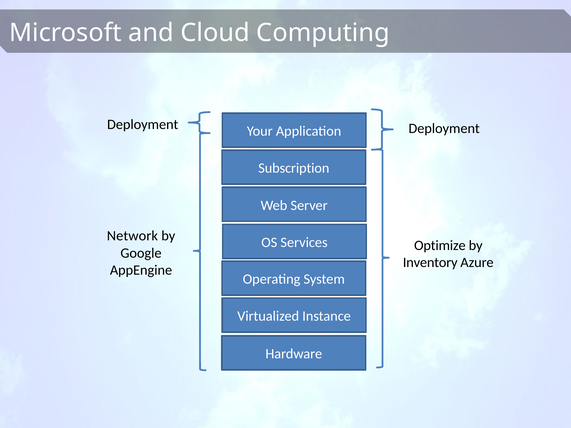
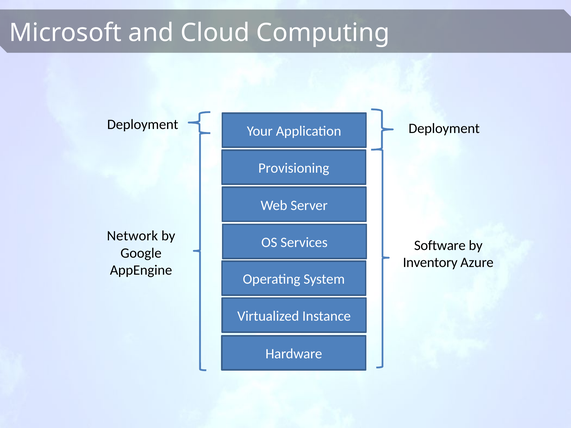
Subscription: Subscription -> Provisioning
Optimize: Optimize -> Software
